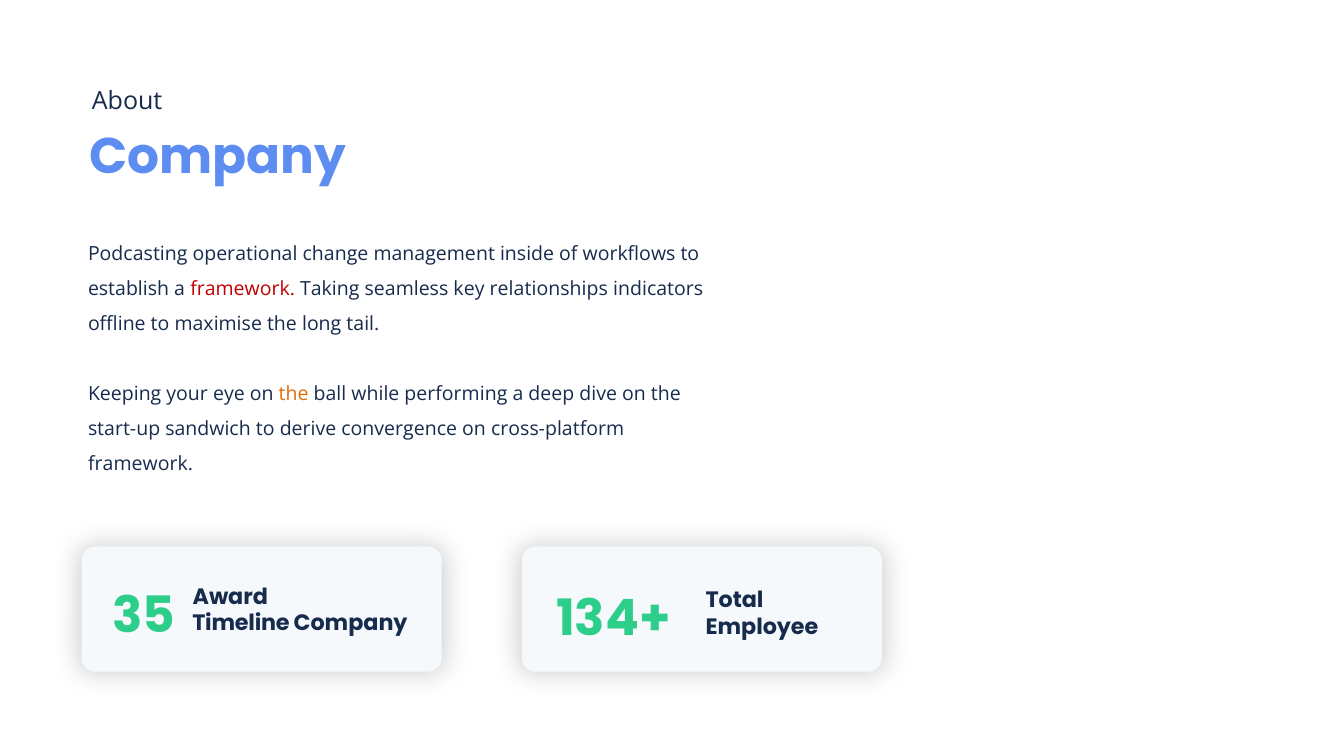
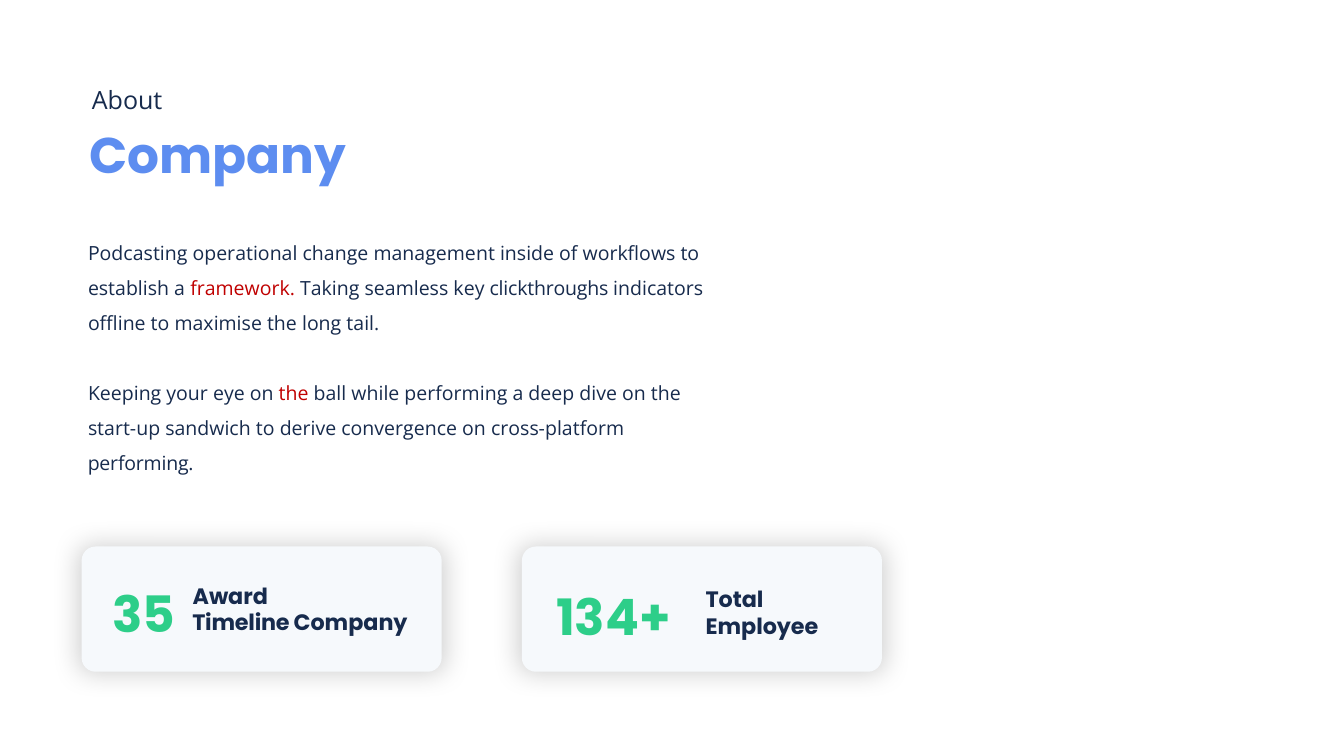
relationships: relationships -> clickthroughs
the at (294, 394) colour: orange -> red
framework at (141, 465): framework -> performing
